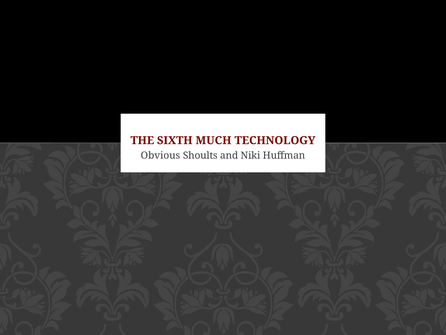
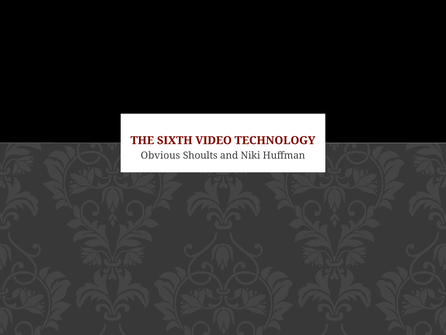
MUCH: MUCH -> VIDEO
